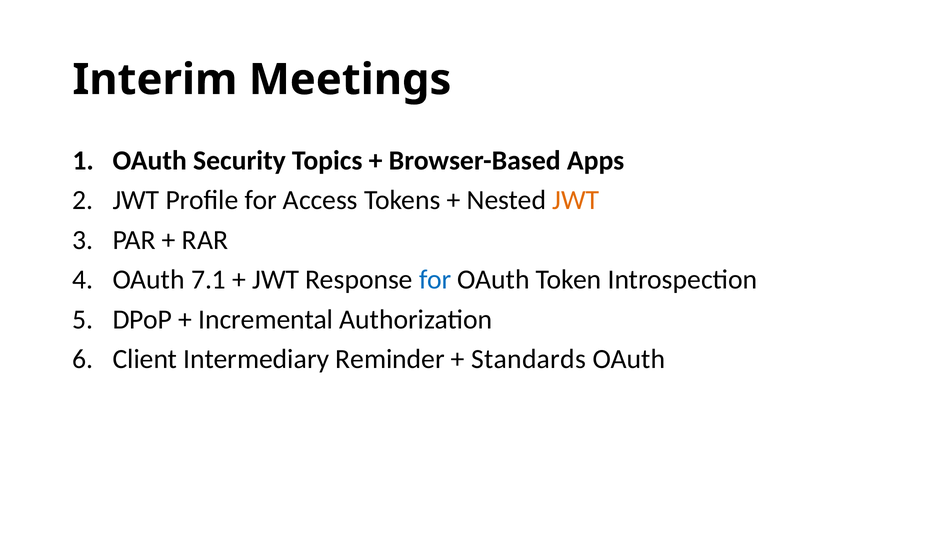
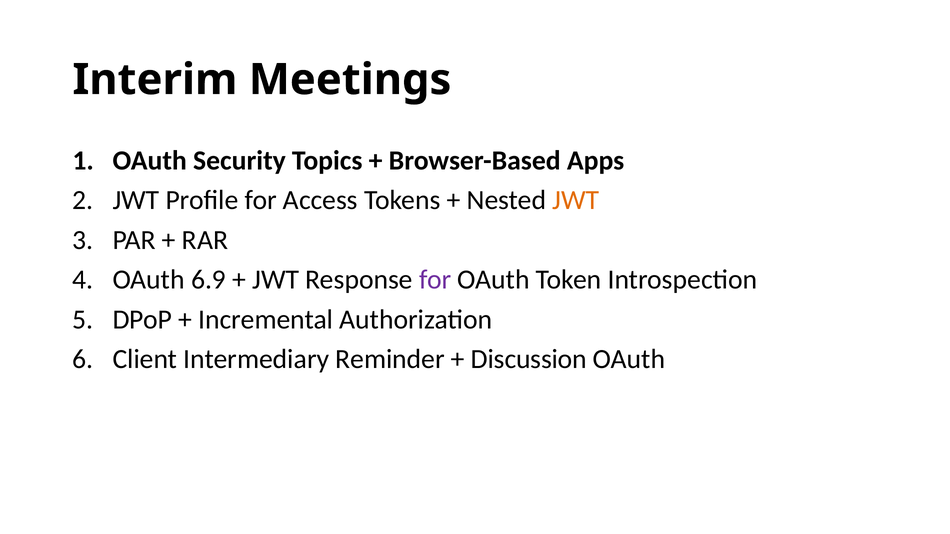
7.1: 7.1 -> 6.9
for at (435, 280) colour: blue -> purple
Standards: Standards -> Discussion
